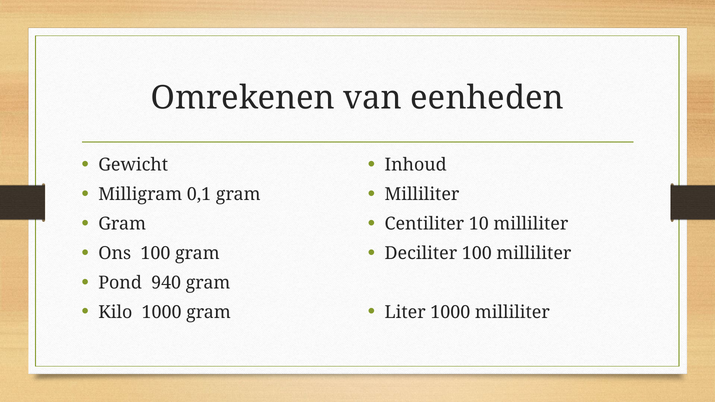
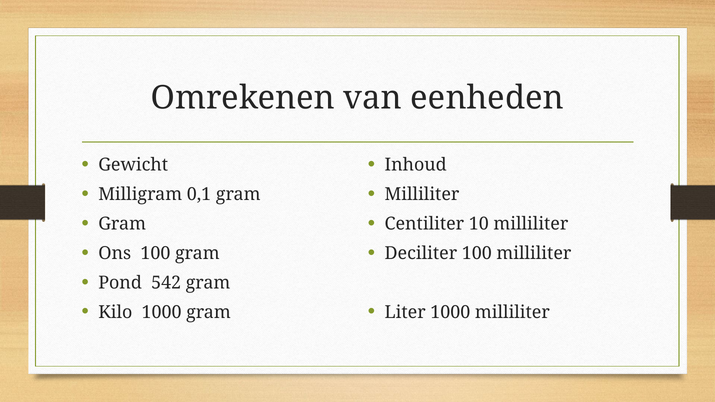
940: 940 -> 542
